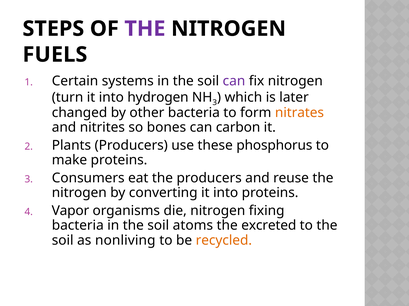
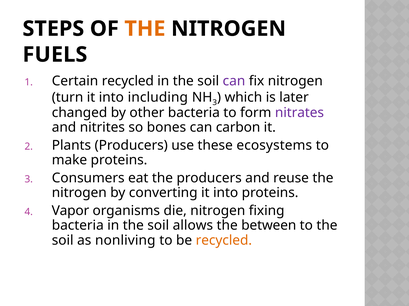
THE at (145, 29) colour: purple -> orange
Certain systems: systems -> recycled
hydrogen: hydrogen -> including
nitrates colour: orange -> purple
phosphorus: phosphorus -> ecosystems
atoms: atoms -> allows
excreted: excreted -> between
